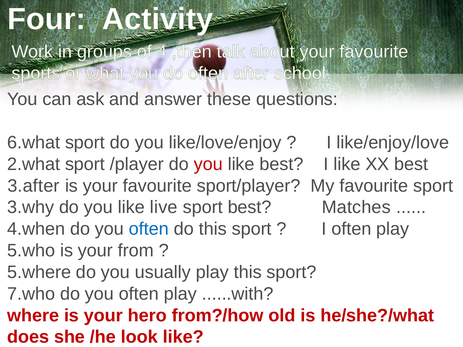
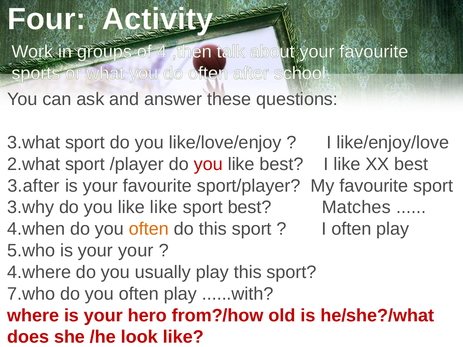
6.what: 6.what -> 3.what
like live: live -> like
often at (149, 229) colour: blue -> orange
your from: from -> your
5.where: 5.where -> 4.where
